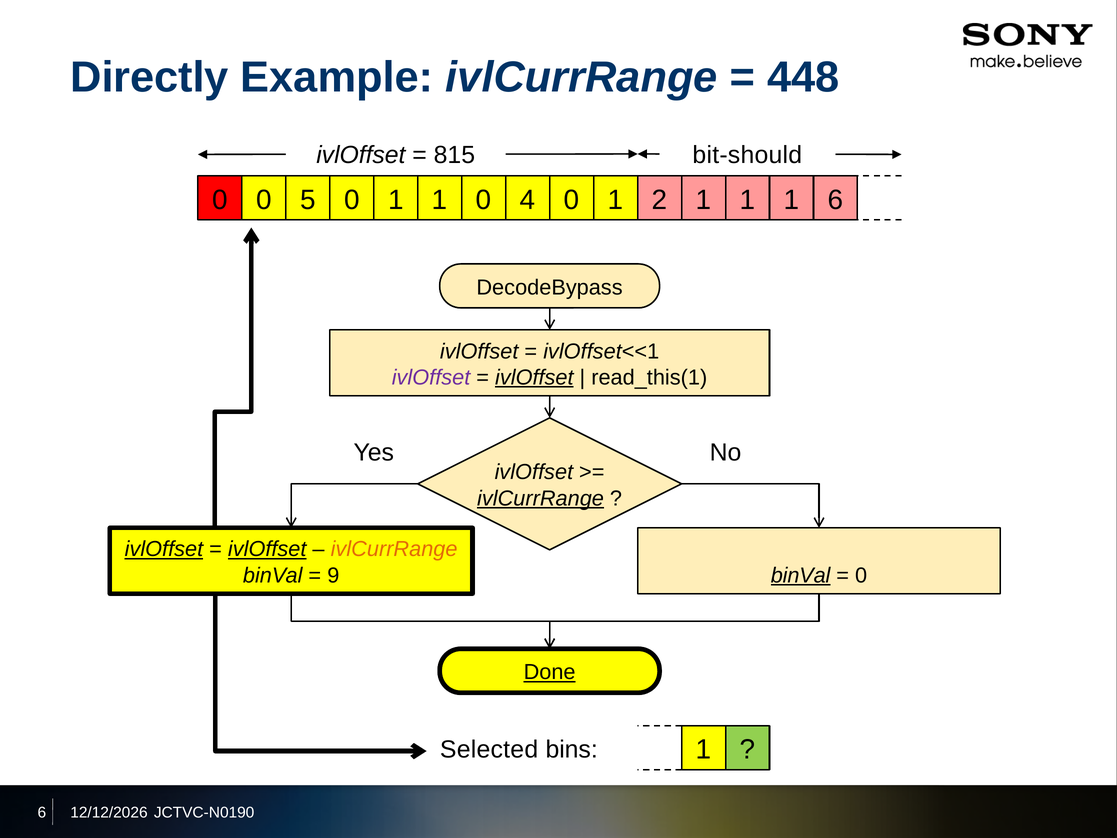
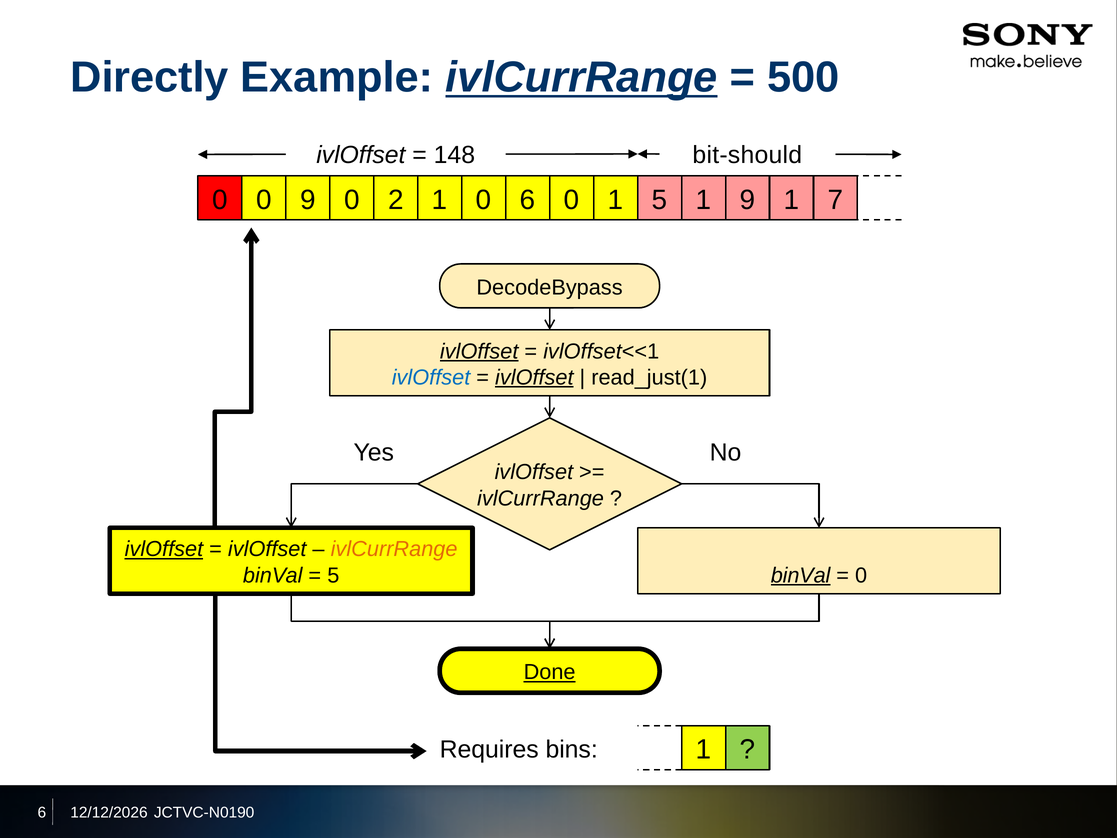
ivlCurrRange at (582, 77) underline: none -> present
448: 448 -> 500
815: 815 -> 148
0 5: 5 -> 9
1 at (396, 200): 1 -> 2
0 4: 4 -> 6
1 2: 2 -> 5
1 at (748, 200): 1 -> 9
1 6: 6 -> 7
ivlOffset at (479, 351) underline: none -> present
ivlOffset at (431, 377) colour: purple -> blue
read_this(1: read_this(1 -> read_just(1
ivlCurrRange at (541, 498) underline: present -> none
ivlOffset at (267, 549) underline: present -> none
9 at (333, 575): 9 -> 5
Selected: Selected -> Requires
